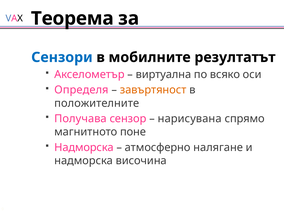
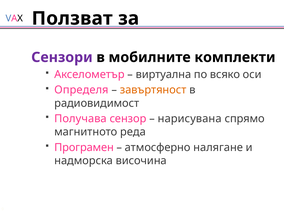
Теорема: Теорема -> Ползват
Сензори colour: blue -> purple
резултатът: резултатът -> комплекти
положителните: положителните -> радиовидимост
поне: поне -> реда
Надморска at (84, 147): Надморска -> Програмен
